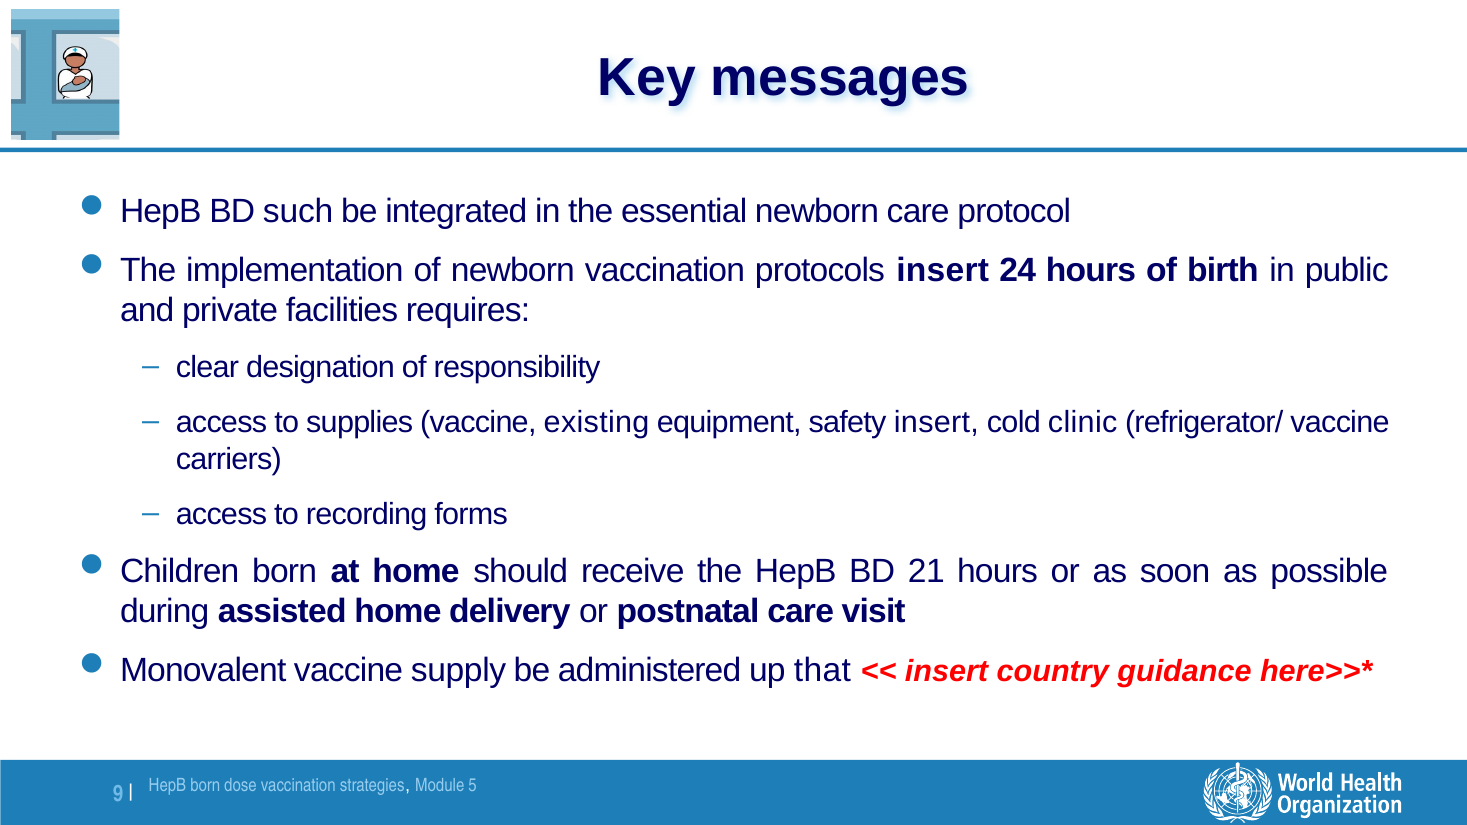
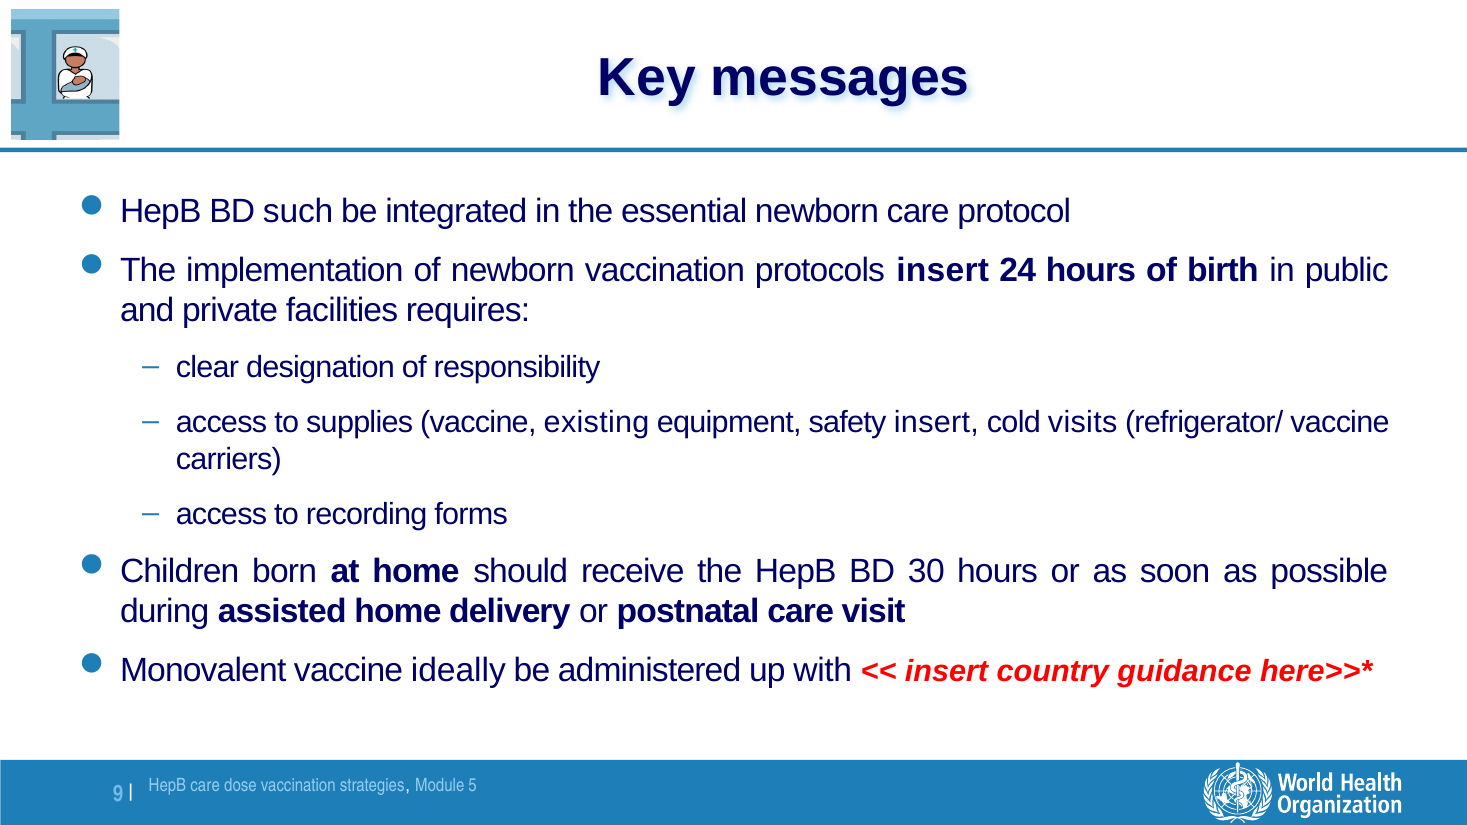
clinic: clinic -> visits
21: 21 -> 30
supply: supply -> ideally
that: that -> with
HepB born: born -> care
